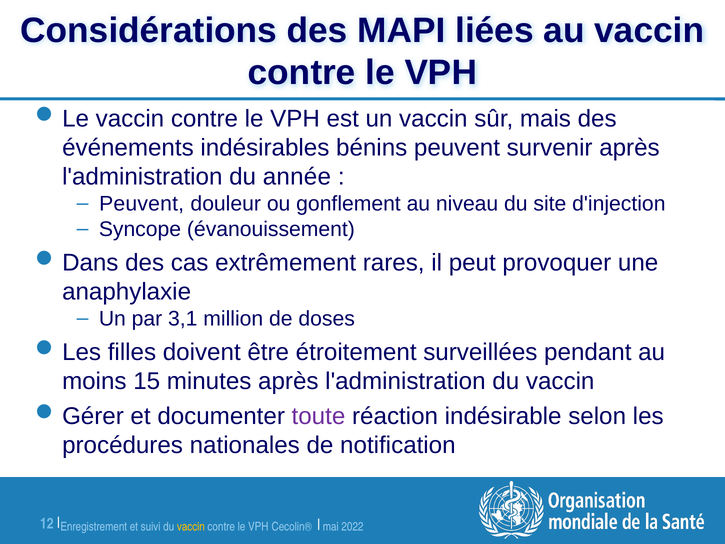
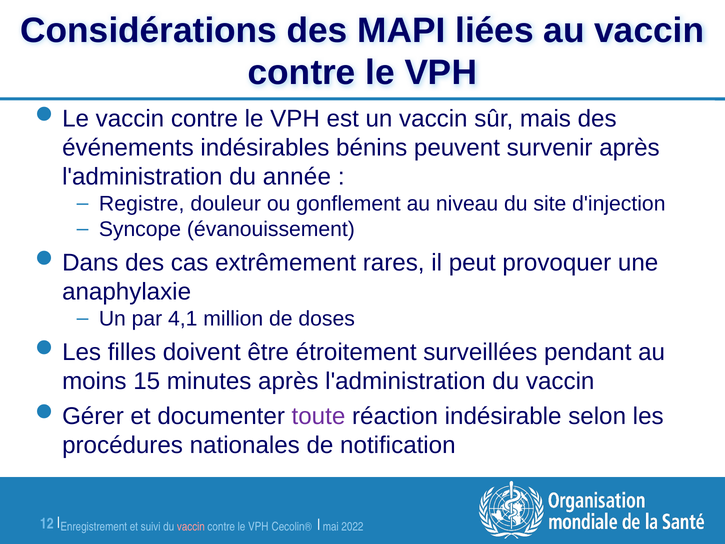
Peuvent at (142, 204): Peuvent -> Registre
3,1: 3,1 -> 4,1
vaccin at (191, 527) colour: yellow -> pink
